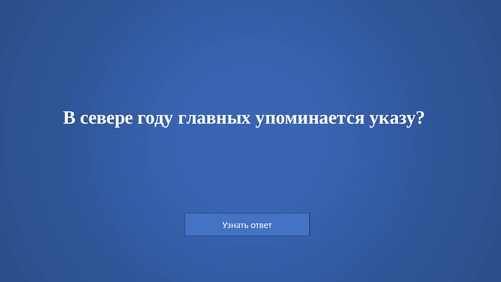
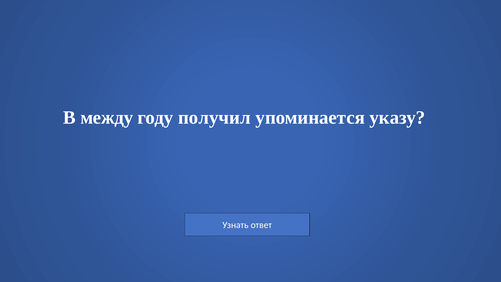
севере: севере -> между
главных: главных -> получил
